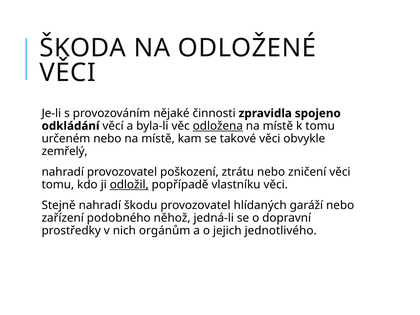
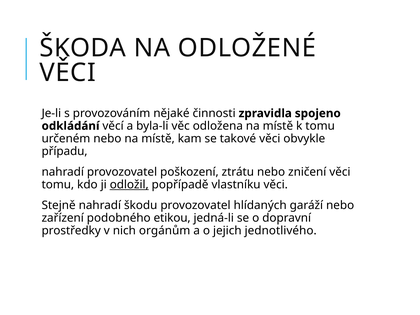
odložena underline: present -> none
zemřelý: zemřelý -> případu
něhož: něhož -> etikou
